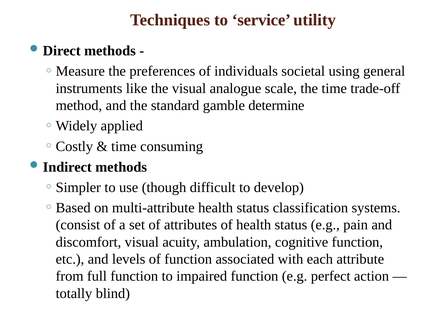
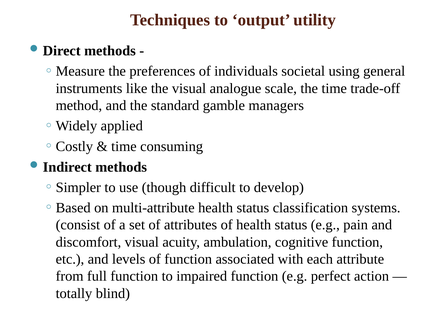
service: service -> output
determine: determine -> managers
